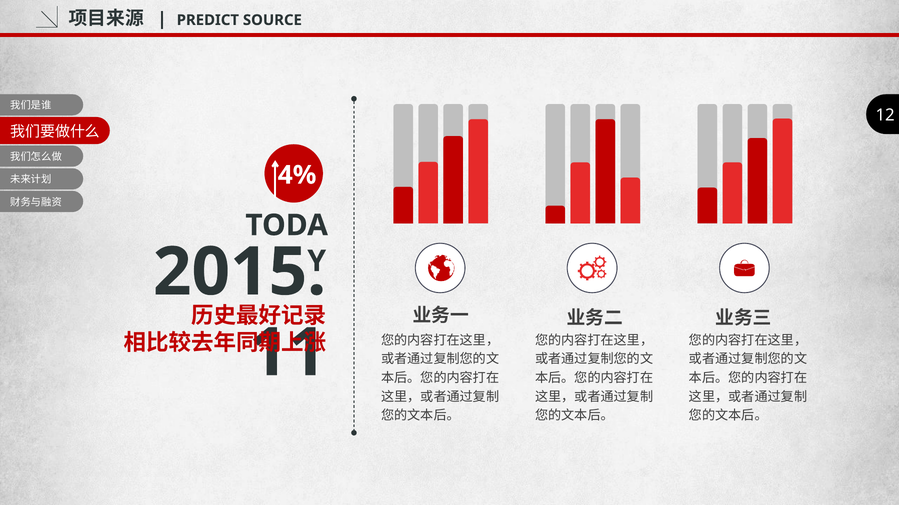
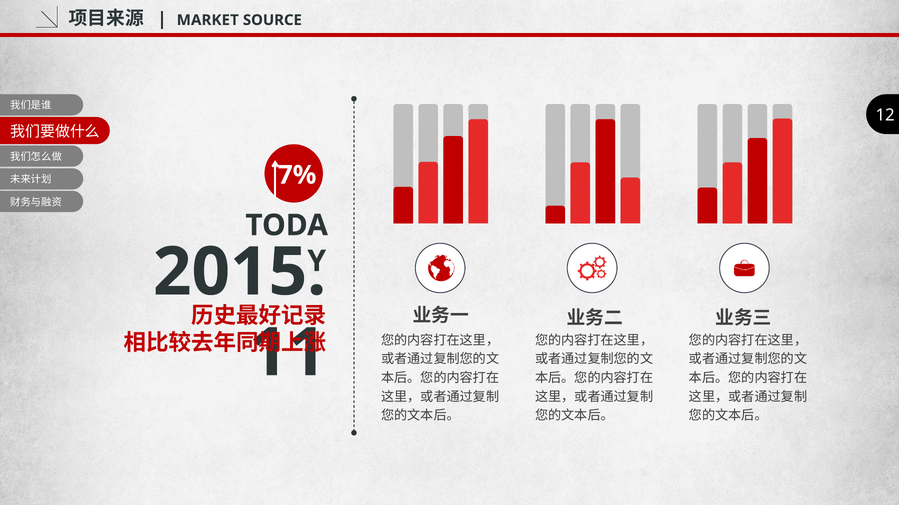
PREDICT: PREDICT -> MARKET
4%: 4% -> 7%
